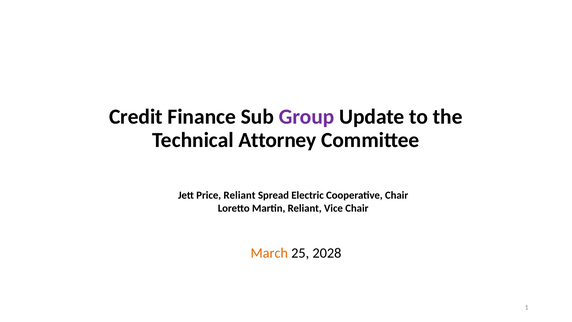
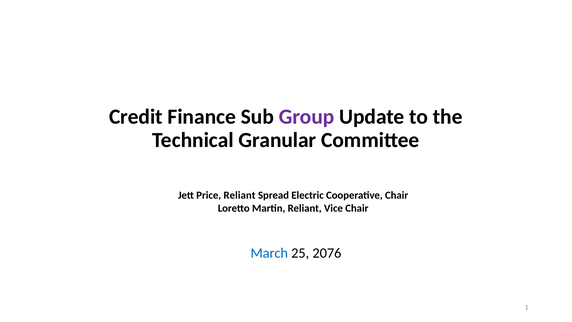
Attorney: Attorney -> Granular
March colour: orange -> blue
2028: 2028 -> 2076
